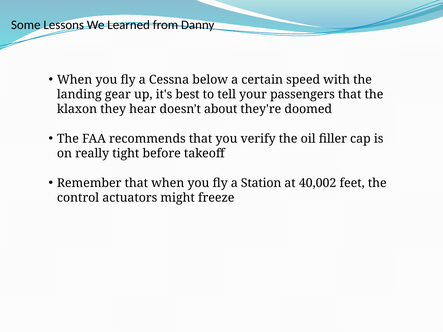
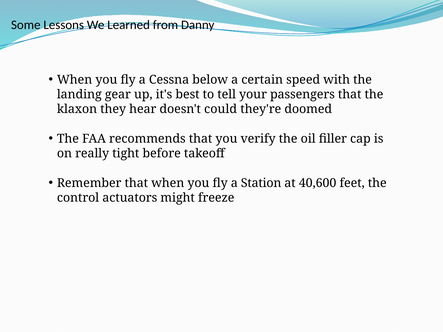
about: about -> could
40,002: 40,002 -> 40,600
